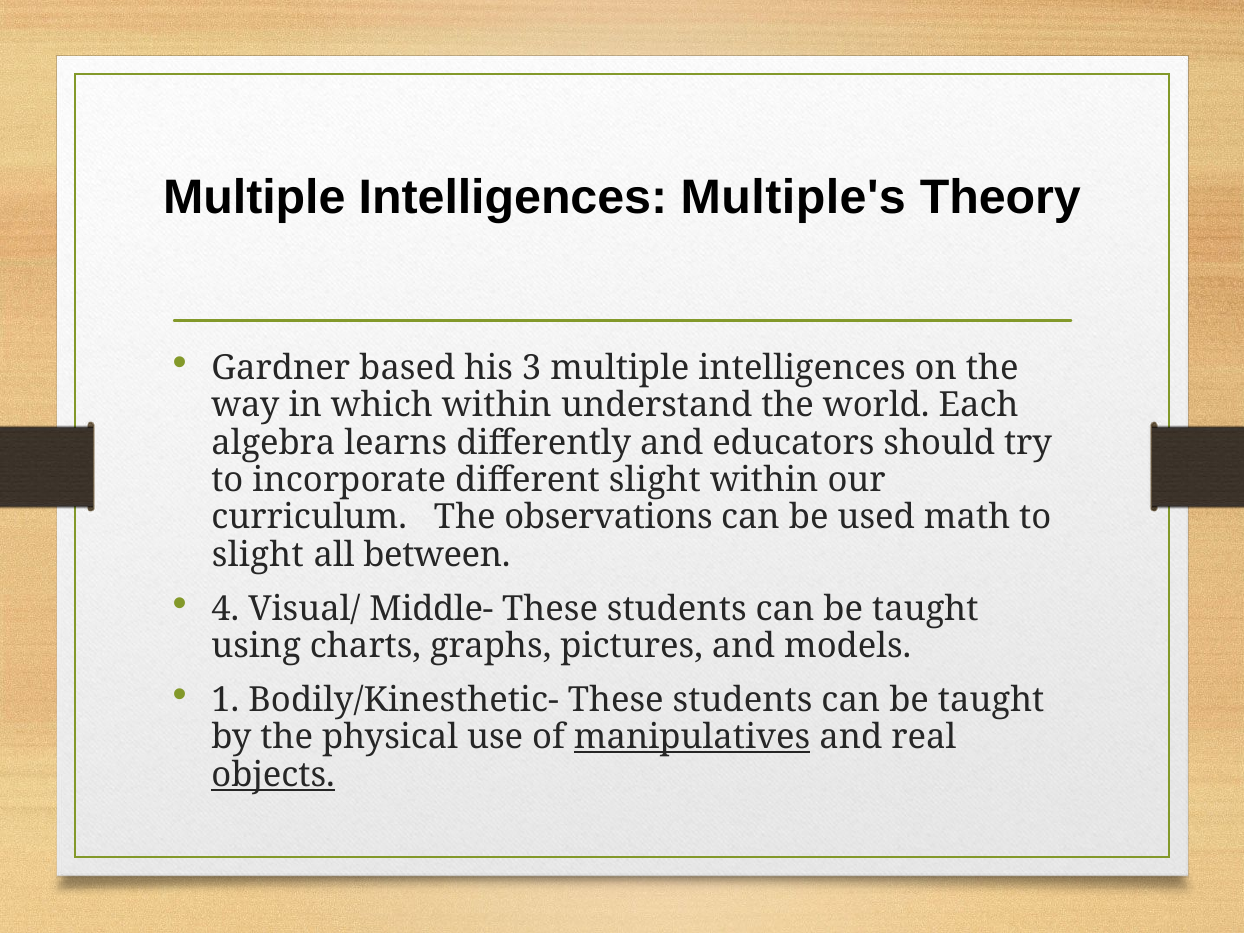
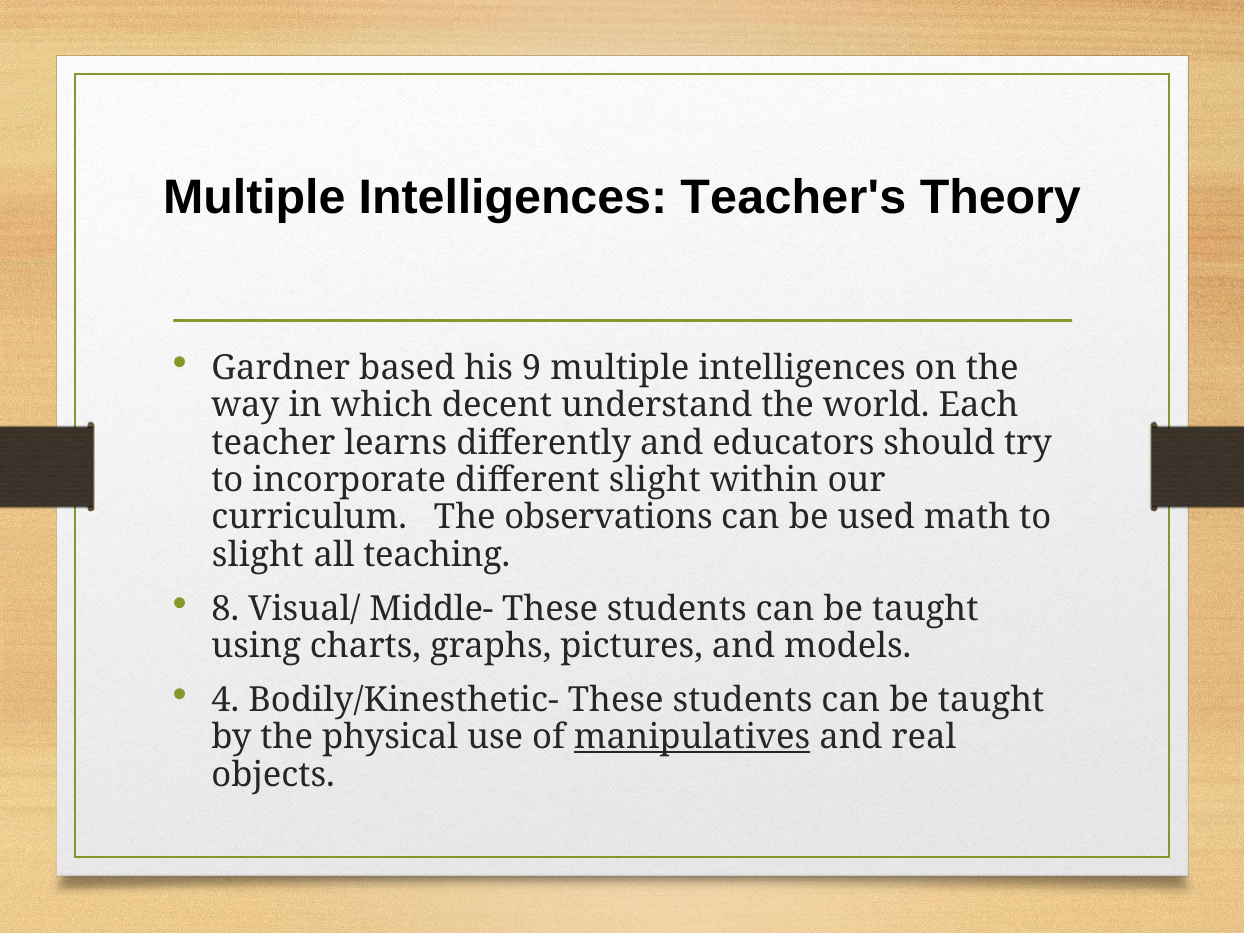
Multiple's: Multiple's -> Teacher's
3: 3 -> 9
which within: within -> decent
algebra: algebra -> teacher
between: between -> teaching
4: 4 -> 8
1: 1 -> 4
objects underline: present -> none
